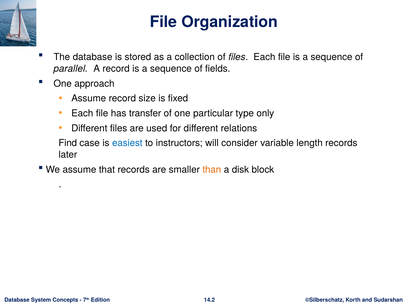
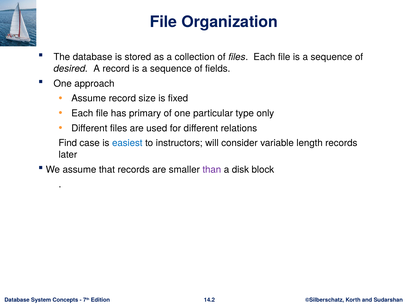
parallel: parallel -> desired
transfer: transfer -> primary
than colour: orange -> purple
